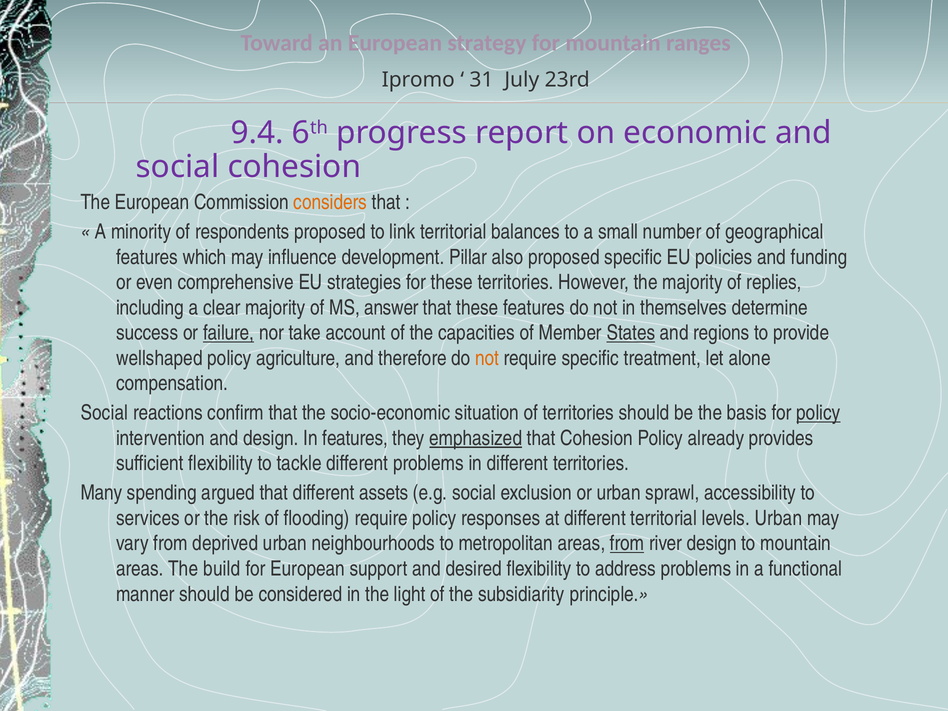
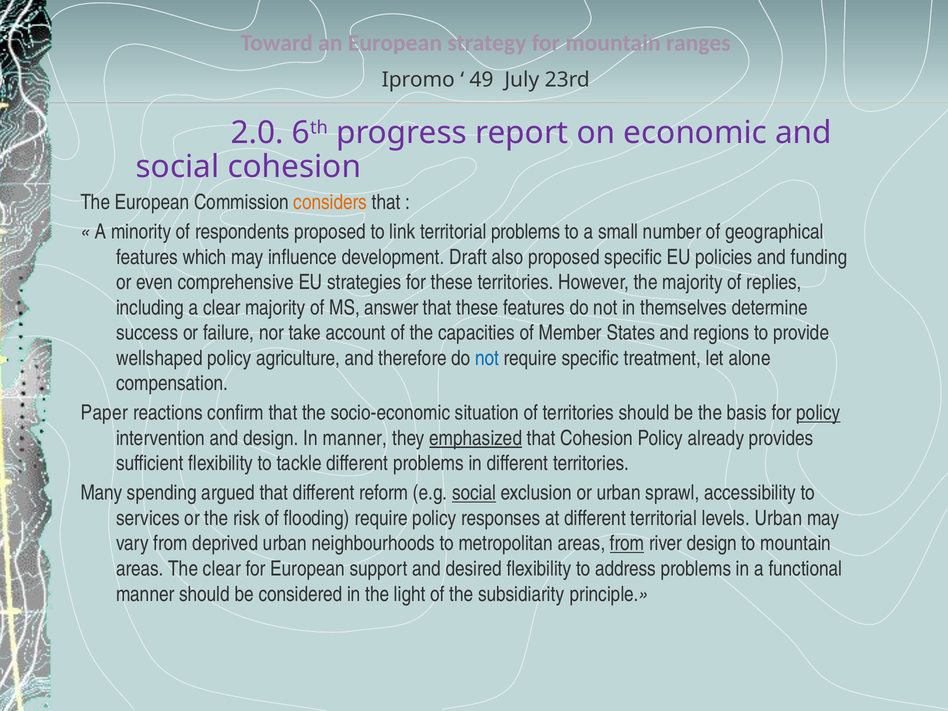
31: 31 -> 49
9.4: 9.4 -> 2.0
territorial balances: balances -> problems
Pillar: Pillar -> Draft
failure underline: present -> none
States underline: present -> none
not at (487, 358) colour: orange -> blue
Social at (104, 413): Social -> Paper
In features: features -> manner
assets: assets -> reform
social at (474, 493) underline: none -> present
The build: build -> clear
